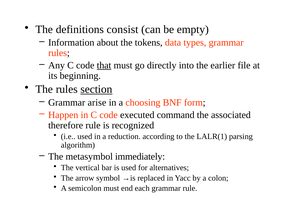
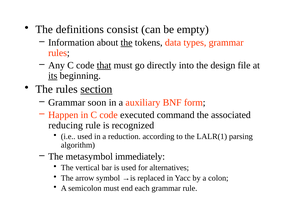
the at (127, 43) underline: none -> present
earlier: earlier -> design
its underline: none -> present
arise: arise -> soon
choosing: choosing -> auxiliary
therefore: therefore -> reducing
